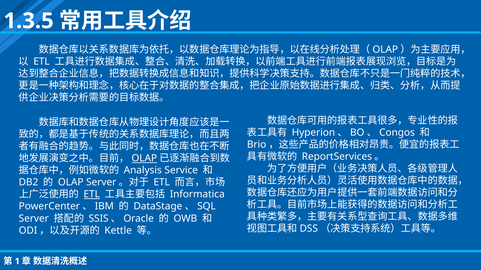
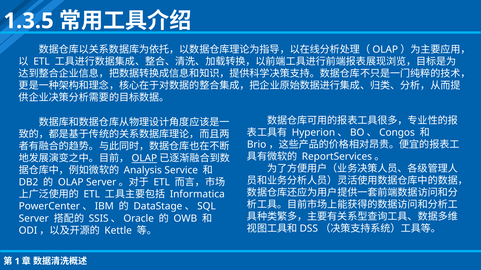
ETL at (92, 195) underline: present -> none
